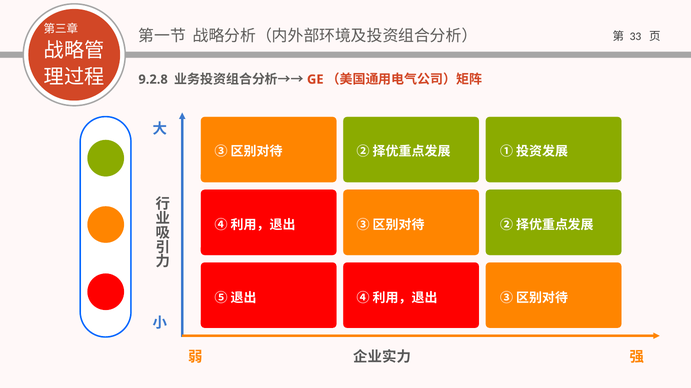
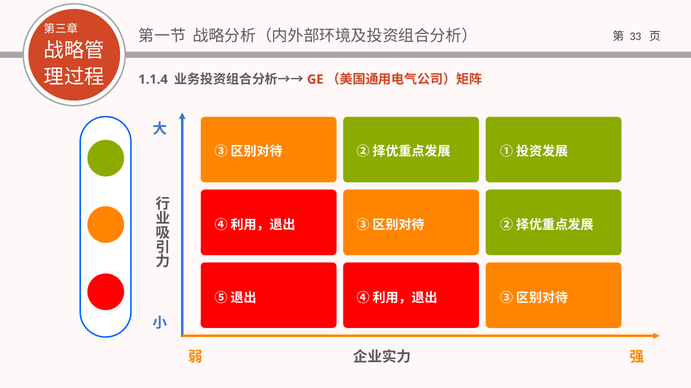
9.2.8: 9.2.8 -> 1.1.4
